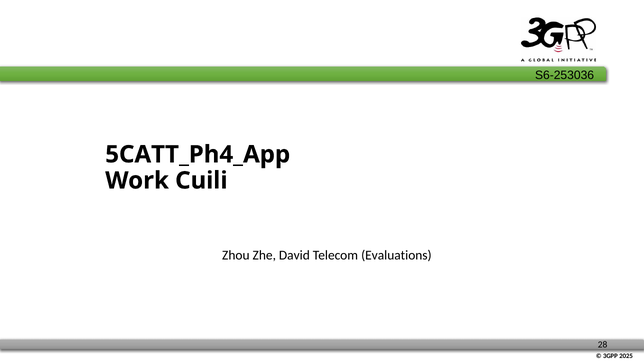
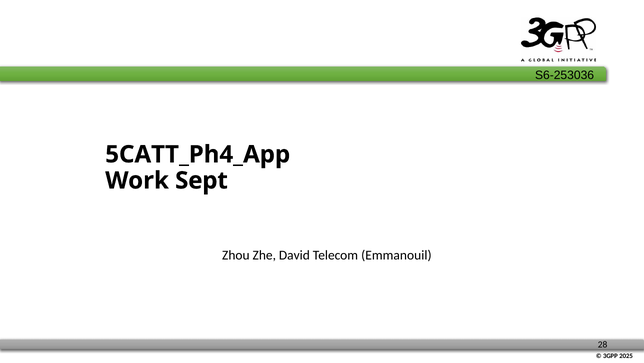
Cuili: Cuili -> Sept
Evaluations: Evaluations -> Emmanouil
